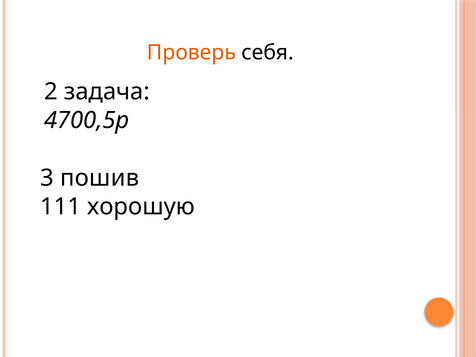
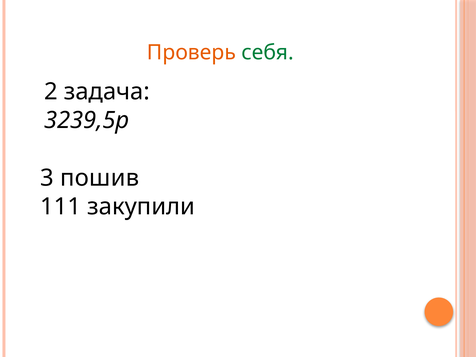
себя colour: black -> green
4700,5р: 4700,5р -> 3239,5р
хорошую: хорошую -> закупили
